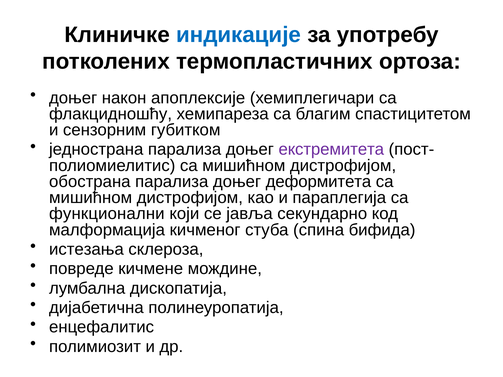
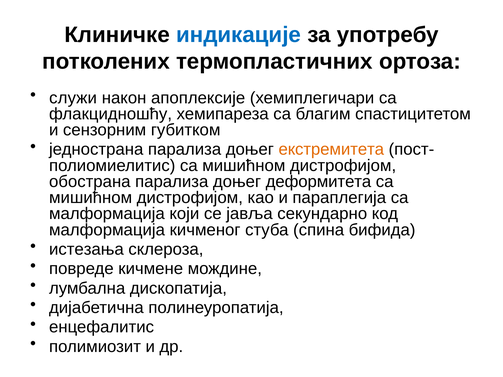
доњег at (73, 98): доњег -> служи
екстремитета colour: purple -> orange
функционални at (107, 214): функционални -> малформација
